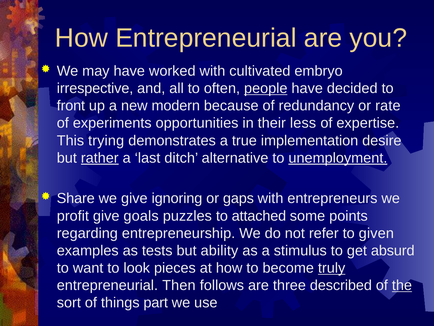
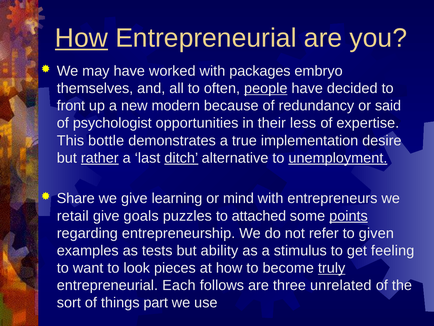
How at (81, 38) underline: none -> present
cultivated: cultivated -> packages
irrespective: irrespective -> themselves
rate: rate -> said
experiments: experiments -> psychologist
trying: trying -> bottle
ditch underline: none -> present
ignoring: ignoring -> learning
gaps: gaps -> mind
profit: profit -> retail
points underline: none -> present
absurd: absurd -> feeling
Then: Then -> Each
described: described -> unrelated
the underline: present -> none
